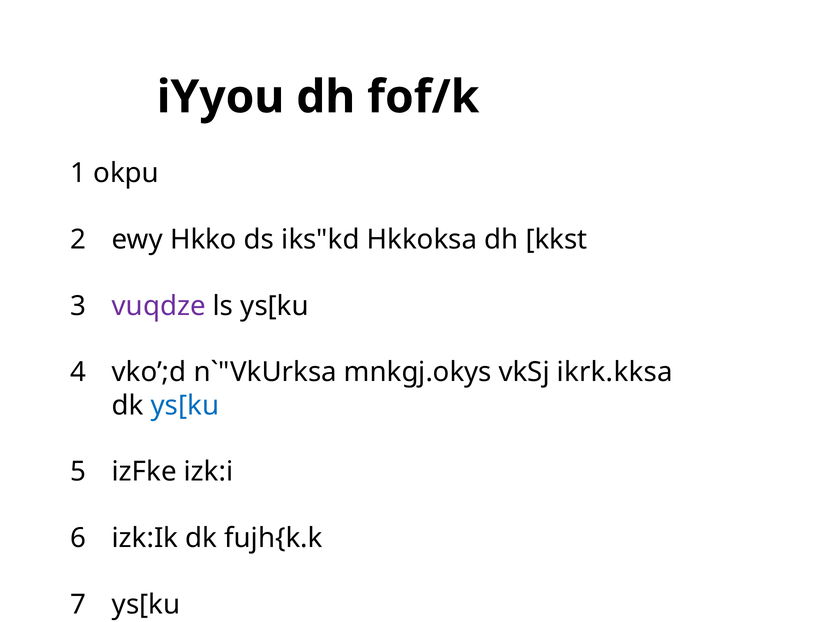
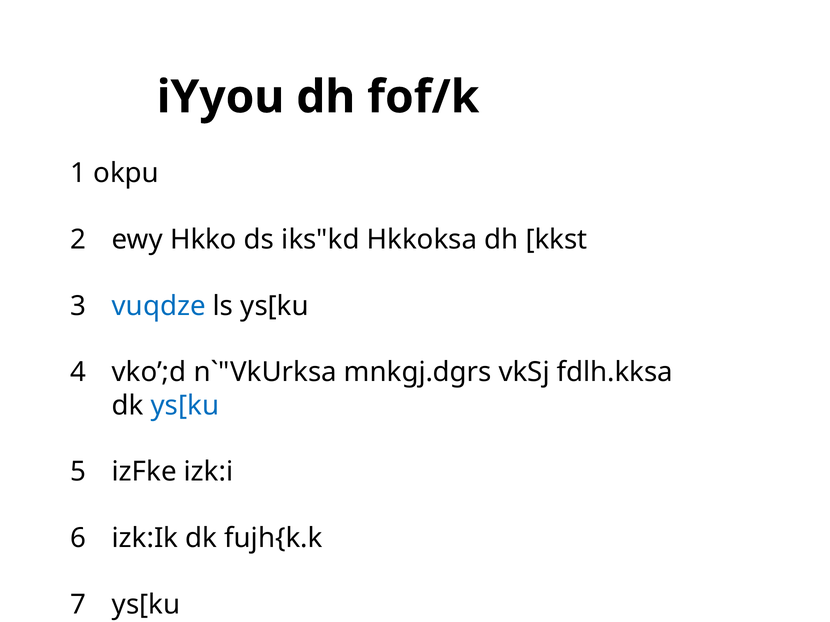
vuqdze colour: purple -> blue
mnkgj.okys: mnkgj.okys -> mnkgj.dgrs
ikrk.kksa: ikrk.kksa -> fdlh.kksa
